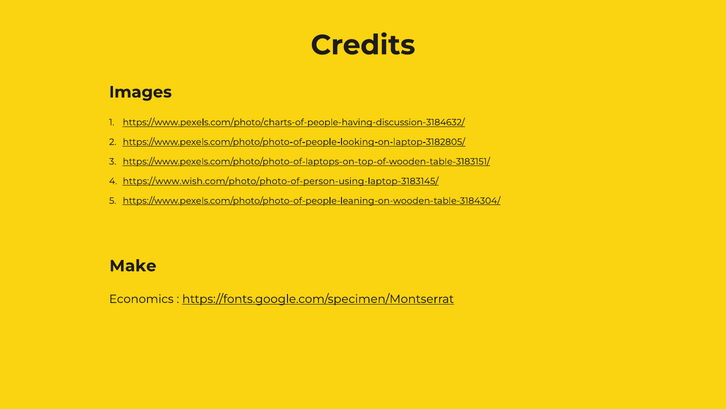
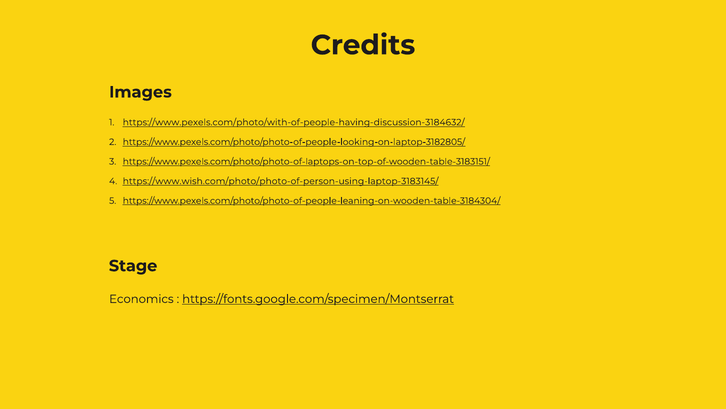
https://www.pexels.com/photo/charts-of-people-having-discussion-3184632/: https://www.pexels.com/photo/charts-of-people-having-discussion-3184632/ -> https://www.pexels.com/photo/with-of-people-having-discussion-3184632/
Make: Make -> Stage
